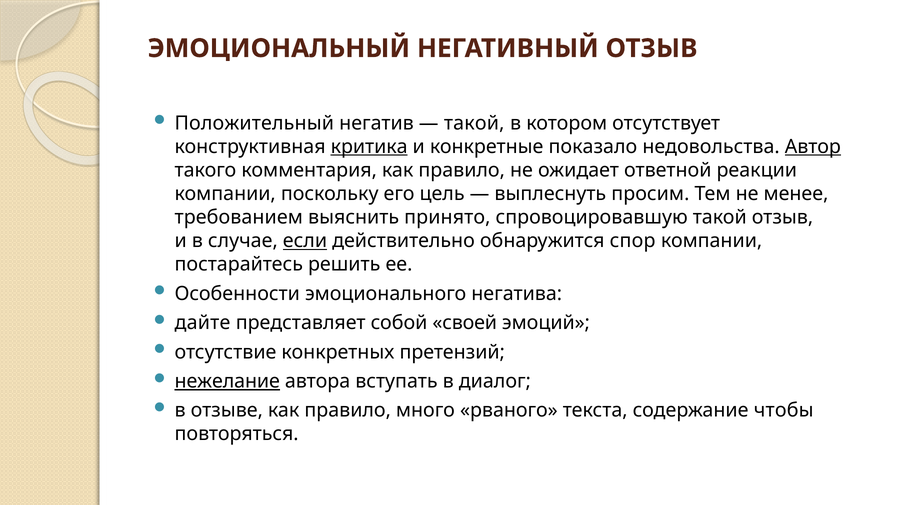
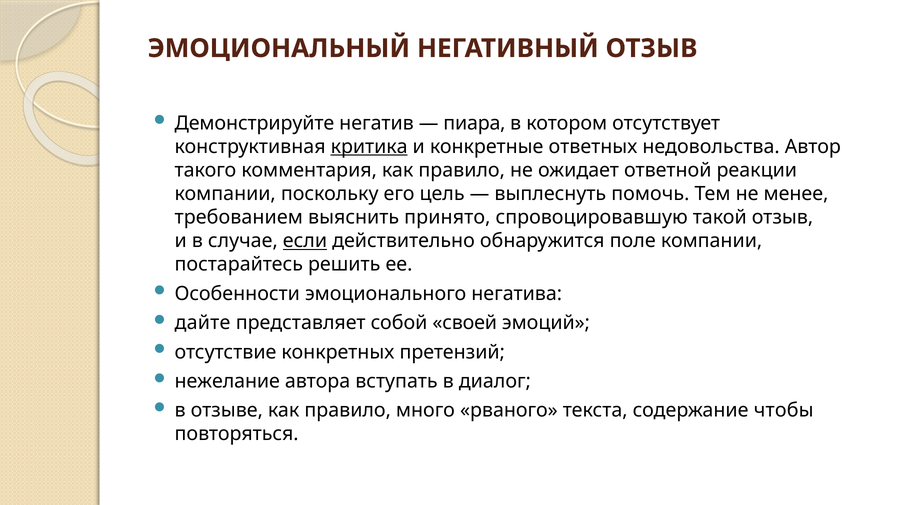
Положительный: Положительный -> Демонстрируйте
такой at (474, 123): такой -> пиара
показало: показало -> ответных
Автор underline: present -> none
просим: просим -> помочь
спор: спор -> поле
нежелание underline: present -> none
